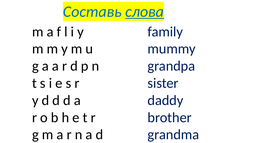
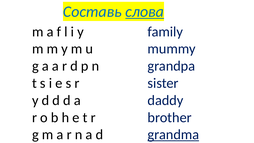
grandma underline: none -> present
